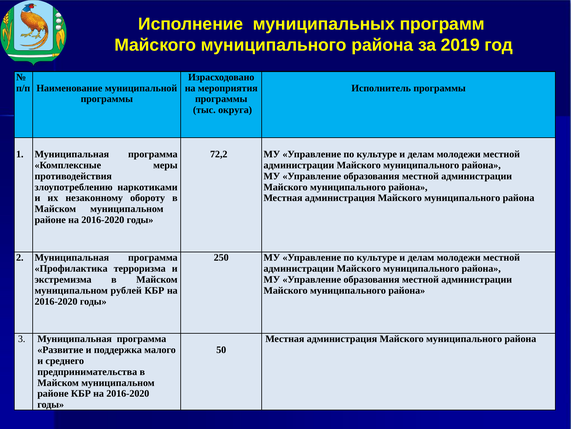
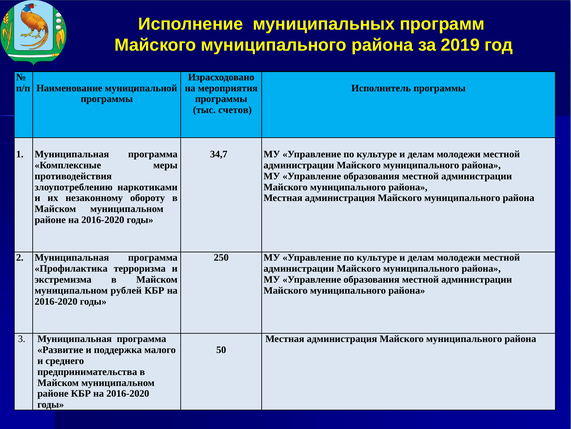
округа: округа -> счетов
72,2: 72,2 -> 34,7
